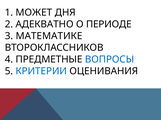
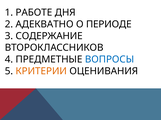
МОЖЕТ: МОЖЕТ -> РАБОТЕ
МАТЕМАТИКЕ: МАТЕМАТИКЕ -> СОДЕРЖАНИЕ
КРИТЕРИИ colour: blue -> orange
